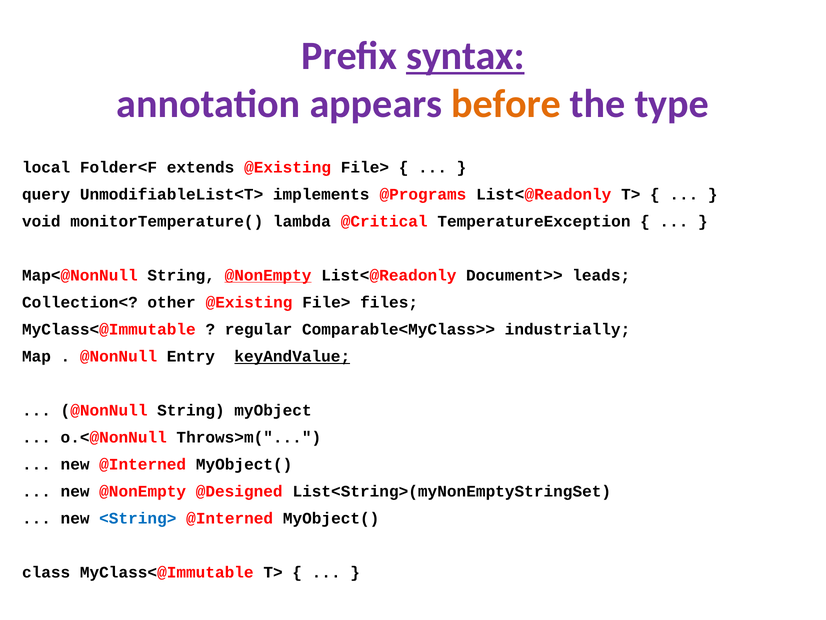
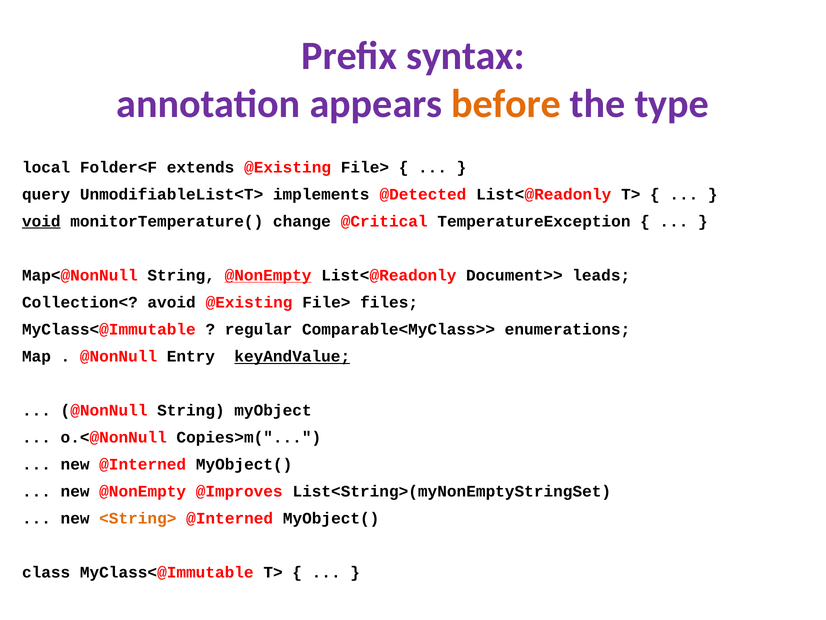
syntax underline: present -> none
@Programs: @Programs -> @Detected
void underline: none -> present
lambda: lambda -> change
other: other -> avoid
industrially: industrially -> enumerations
Throws>m(: Throws>m( -> Copies>m(
@Designed: @Designed -> @Improves
<String> colour: blue -> orange
